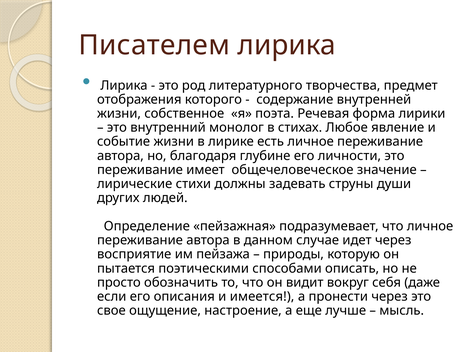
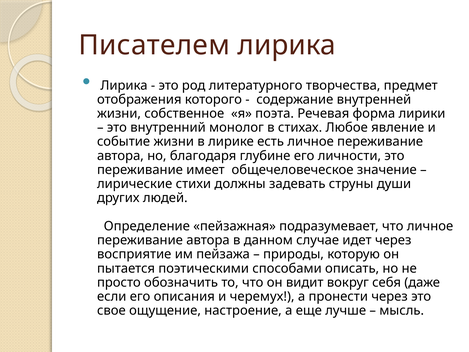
имеется: имеется -> черемух
